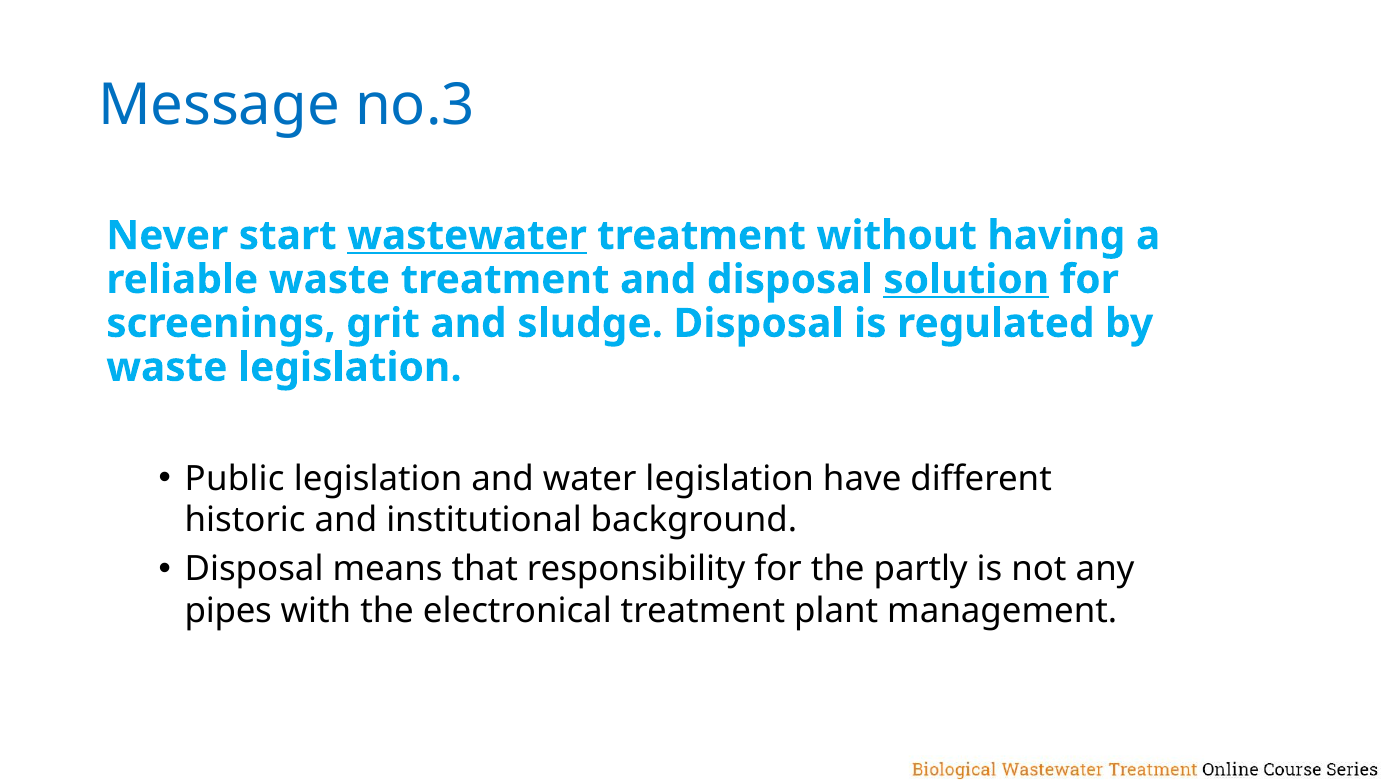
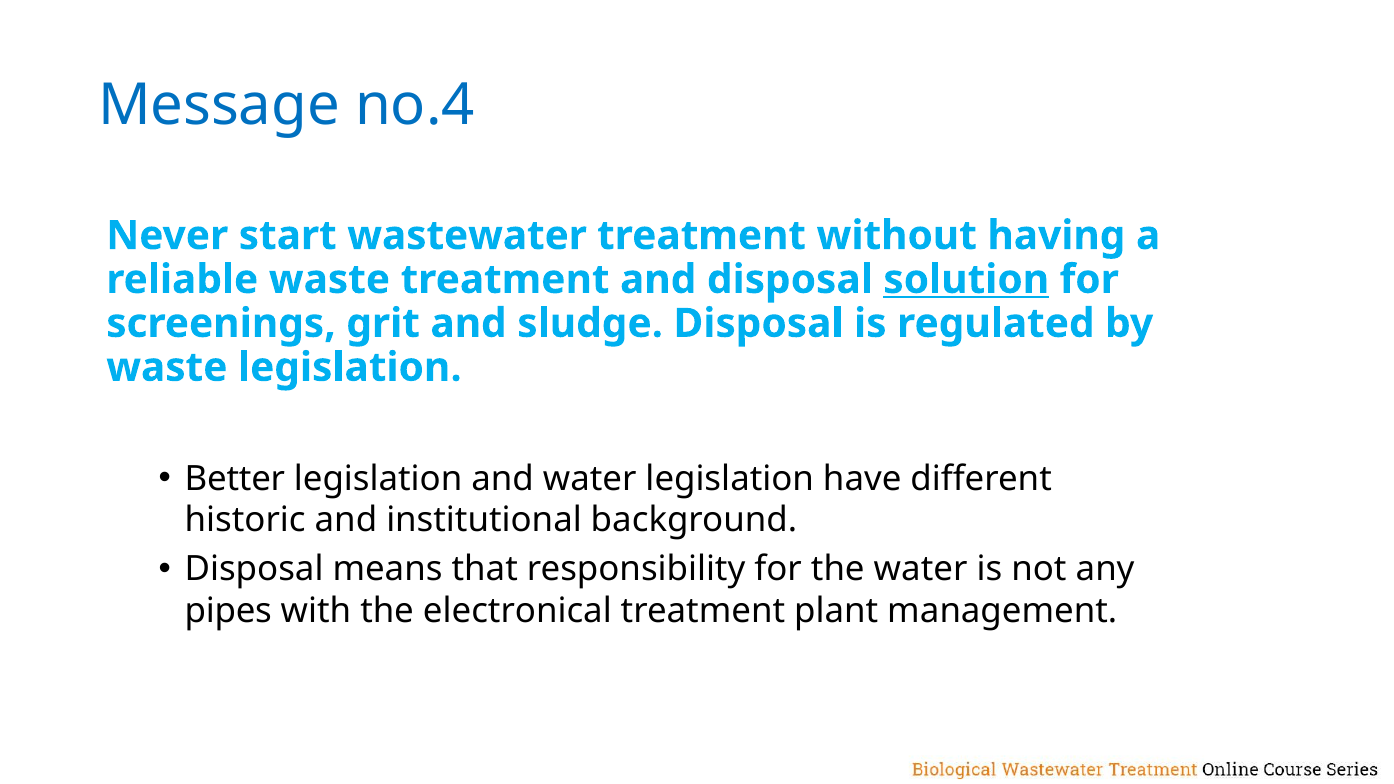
no.3: no.3 -> no.4
wastewater underline: present -> none
Public: Public -> Better
the partly: partly -> water
